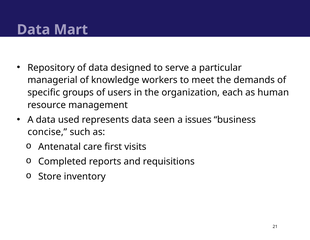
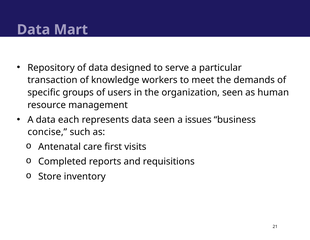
managerial: managerial -> transaction
organization each: each -> seen
used: used -> each
